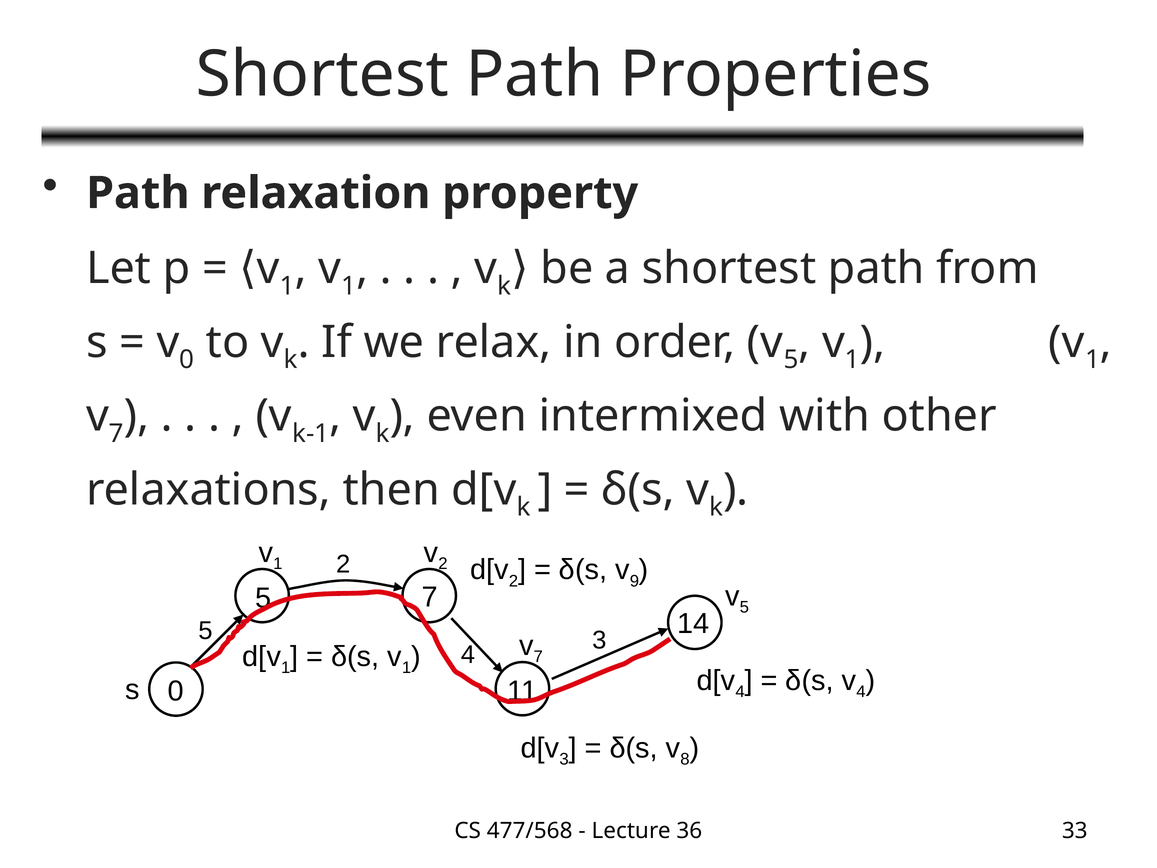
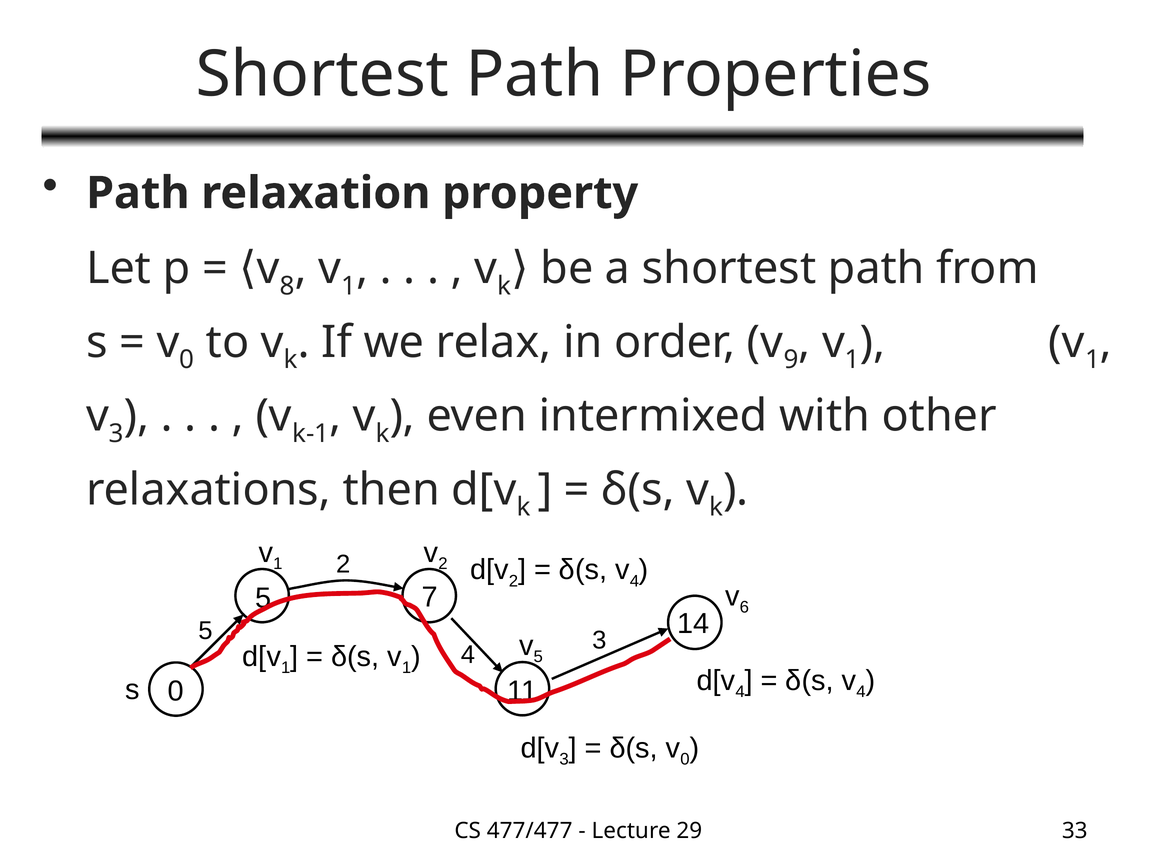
1 at (287, 286): 1 -> 8
5 at (791, 360): 5 -> 9
7 at (116, 433): 7 -> 3
9 at (634, 581): 9 -> 4
5 at (744, 607): 5 -> 6
7 at (538, 657): 7 -> 5
8 at (685, 759): 8 -> 0
477/568: 477/568 -> 477/477
36: 36 -> 29
